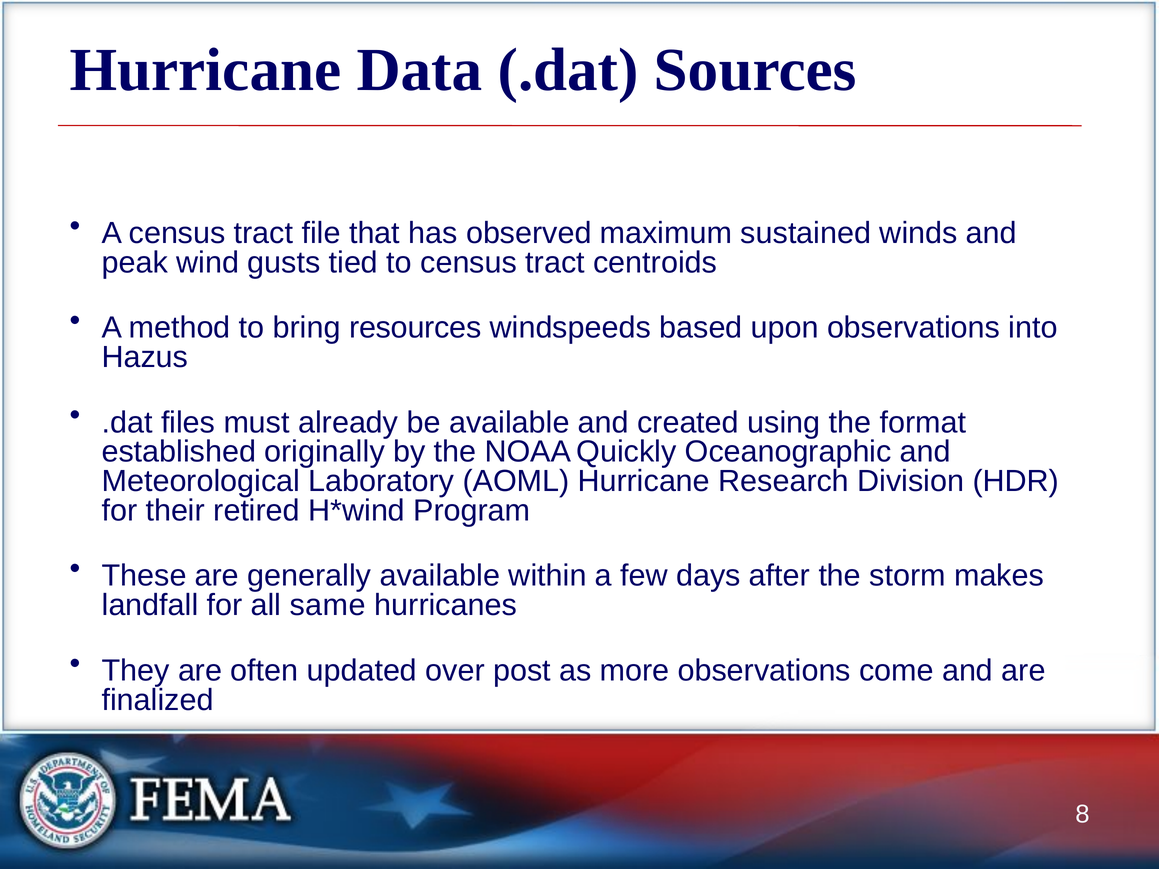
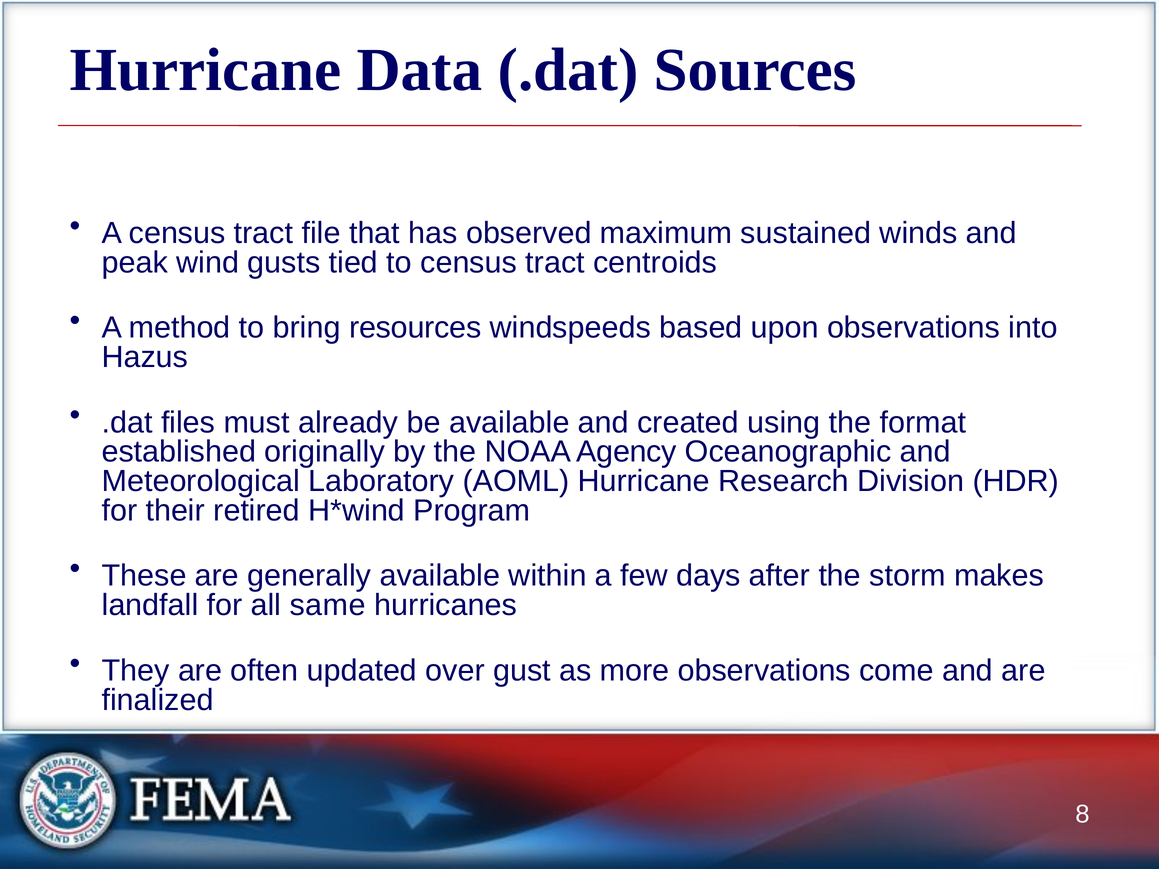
Quickly: Quickly -> Agency
post: post -> gust
